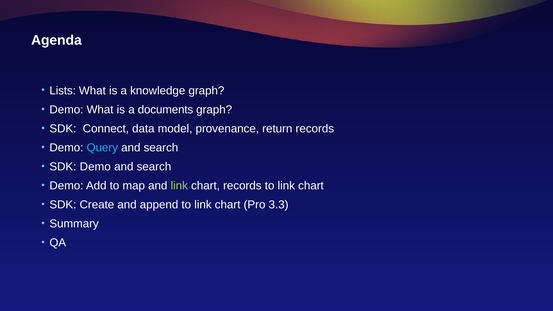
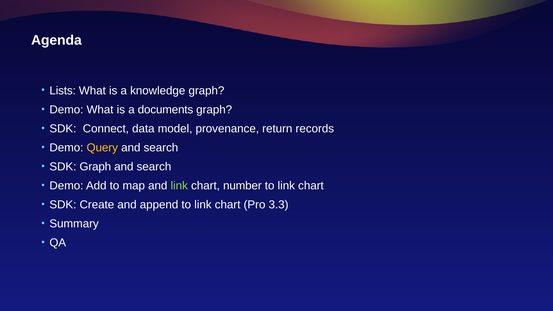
Query colour: light blue -> yellow
SDK Demo: Demo -> Graph
chart records: records -> number
